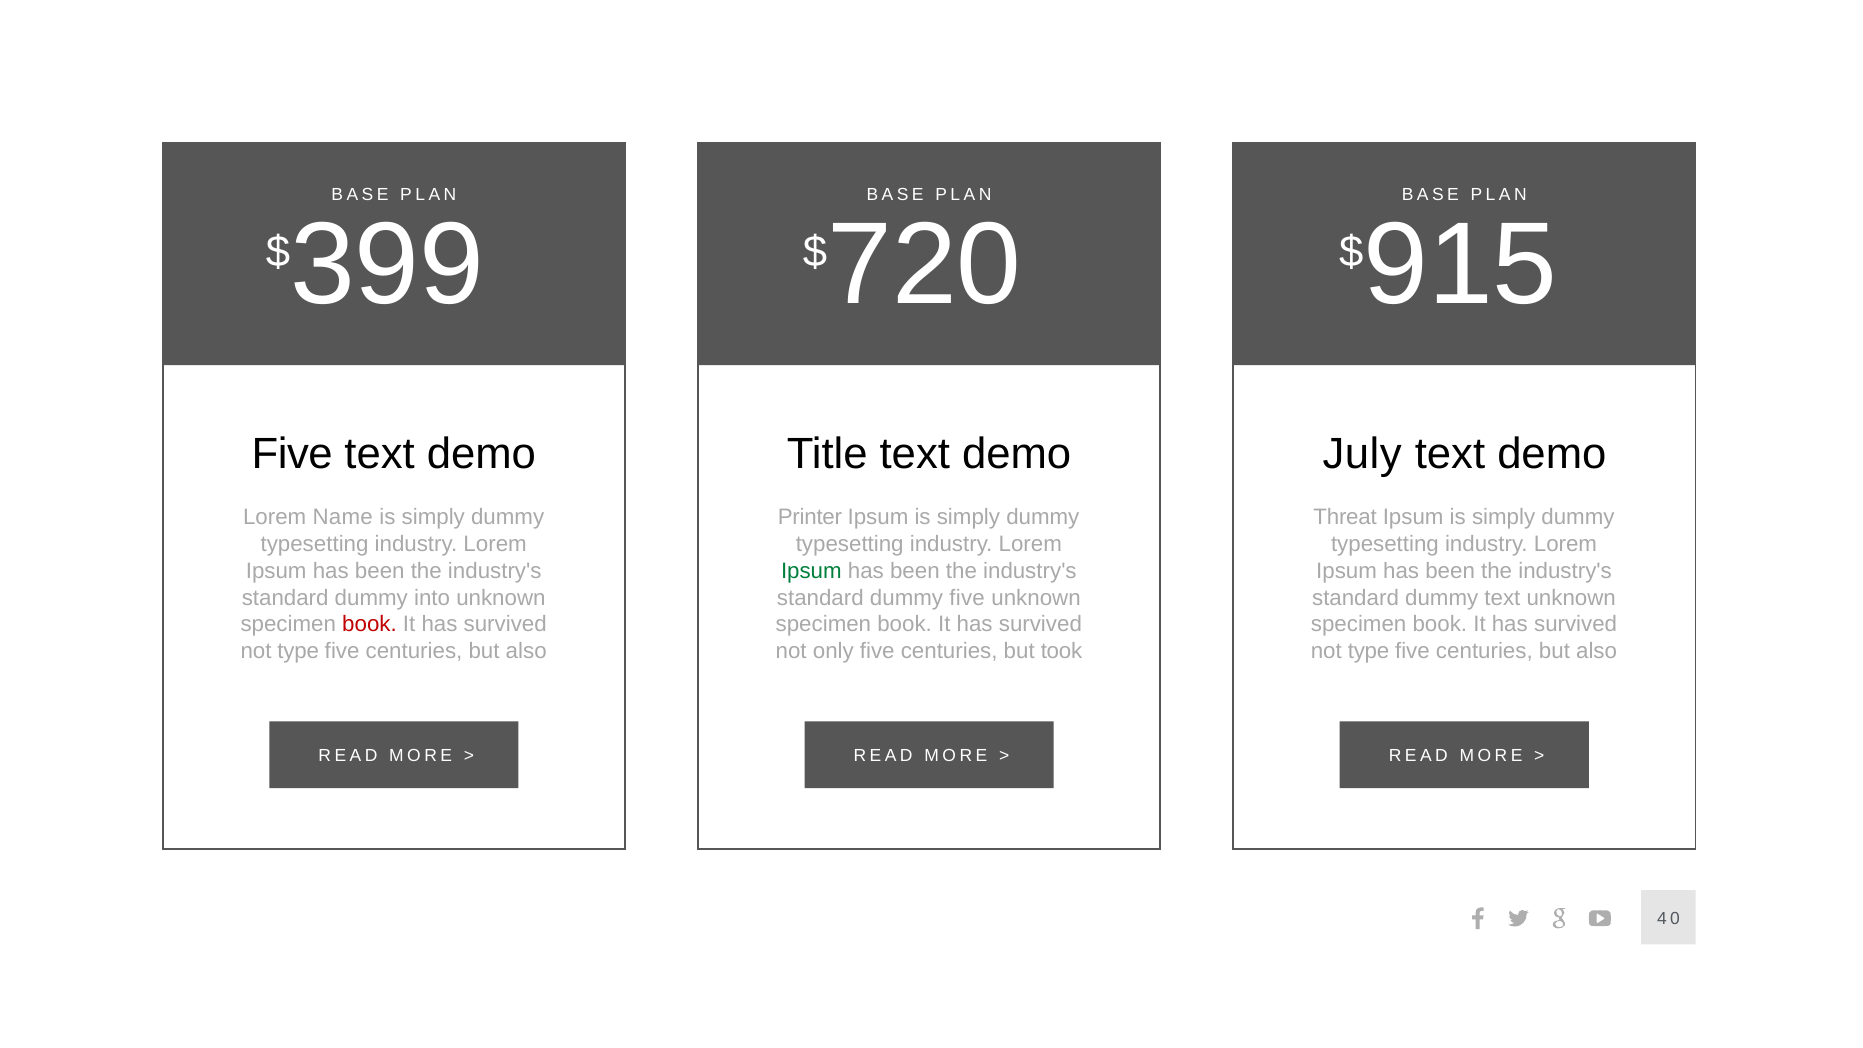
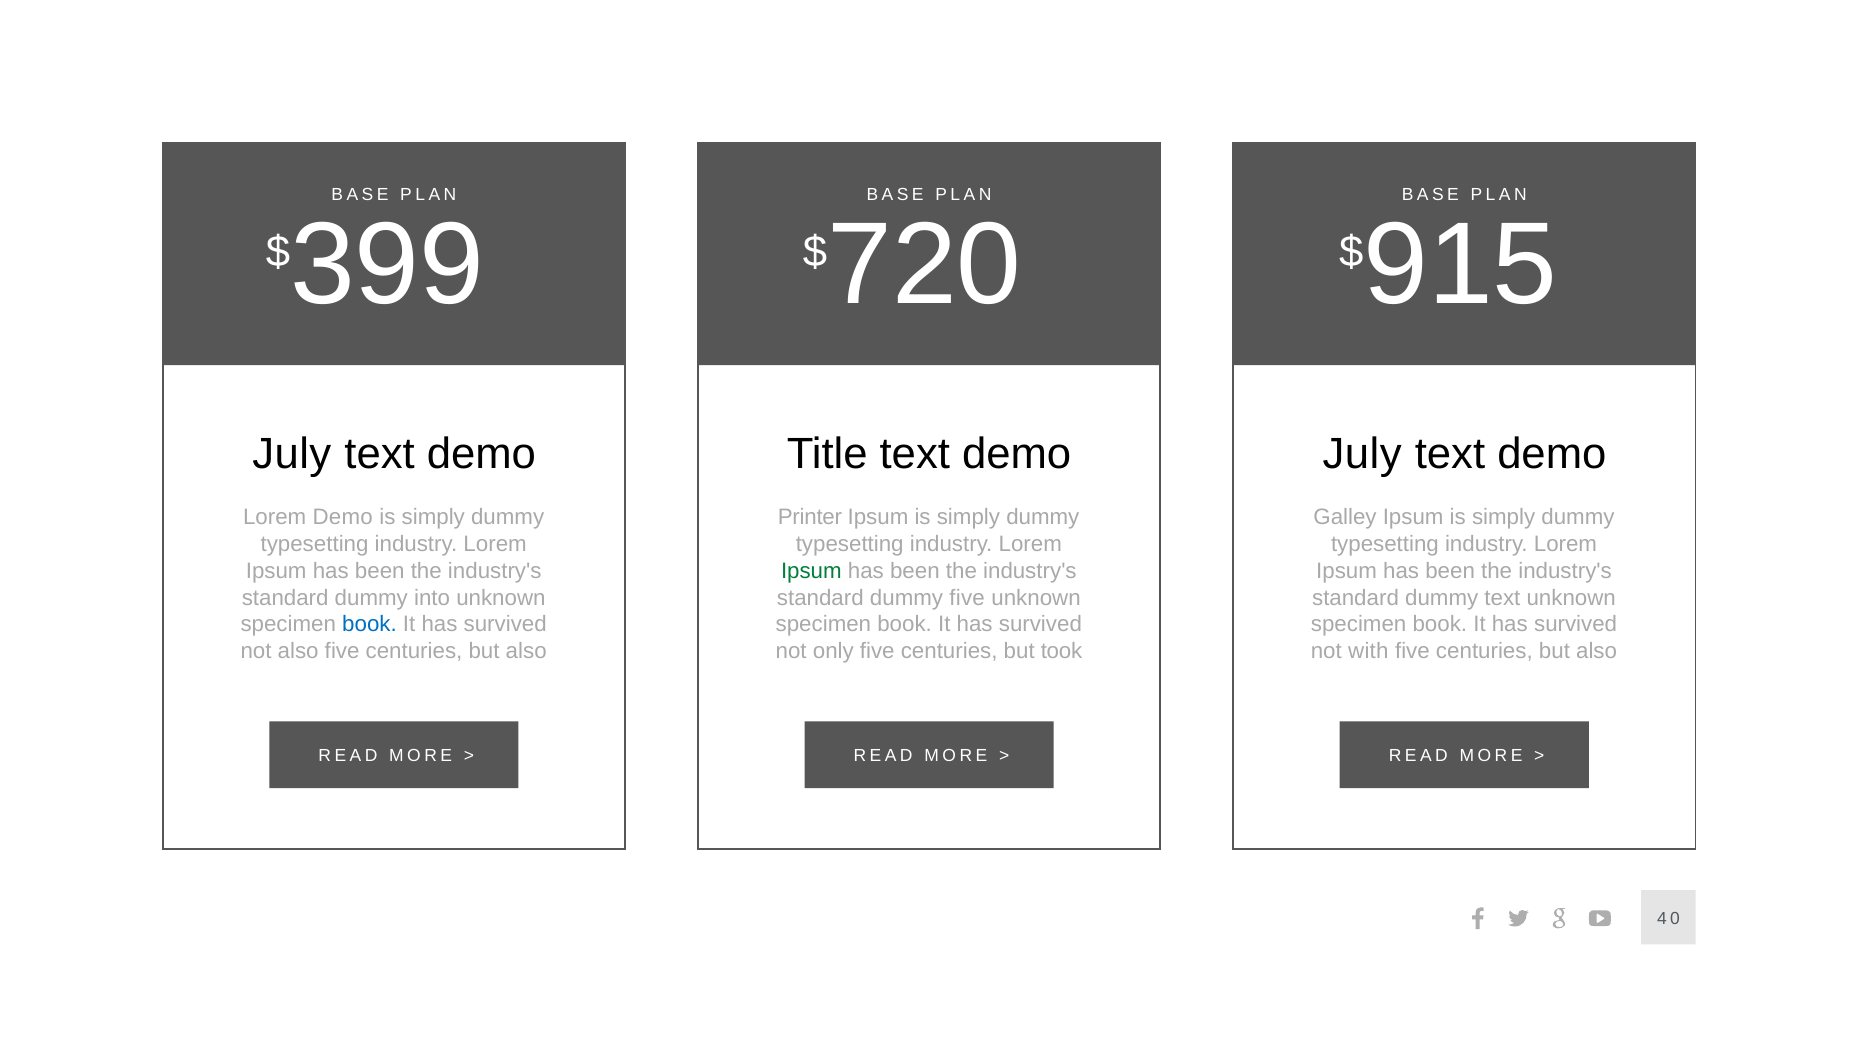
Five at (292, 454): Five -> July
Lorem Name: Name -> Demo
Threat: Threat -> Galley
book at (369, 625) colour: red -> blue
type at (298, 651): type -> also
type at (1369, 651): type -> with
